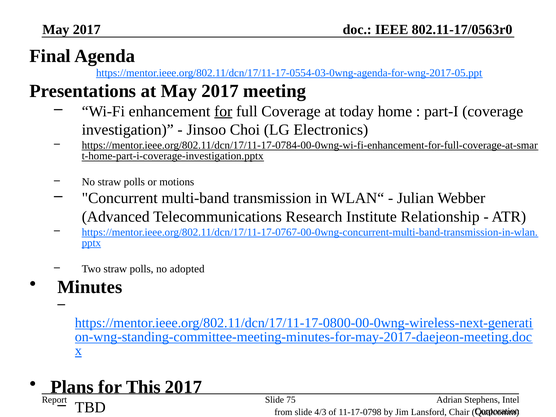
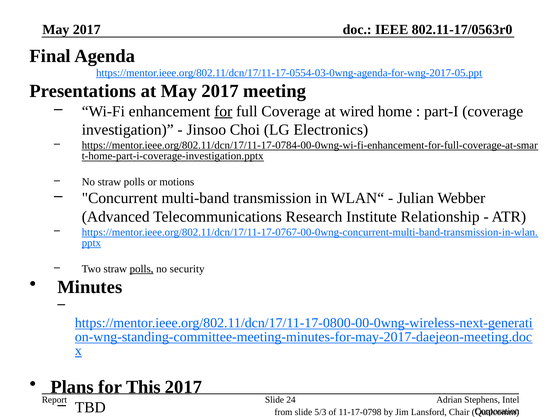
today: today -> wired
polls at (142, 269) underline: none -> present
adopted: adopted -> security
75: 75 -> 24
4/3: 4/3 -> 5/3
